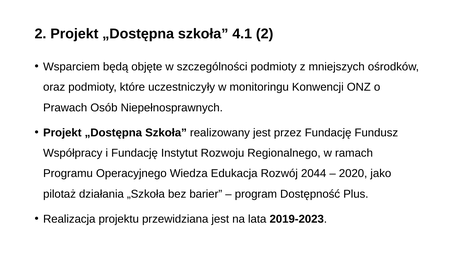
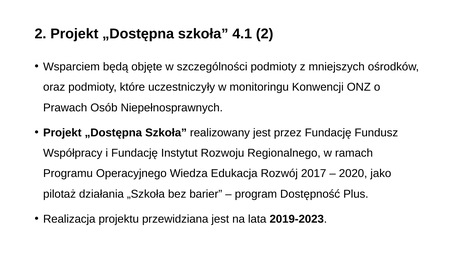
2044: 2044 -> 2017
